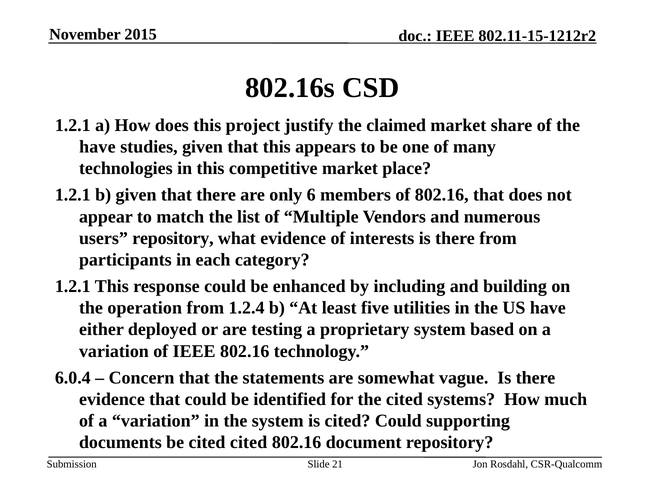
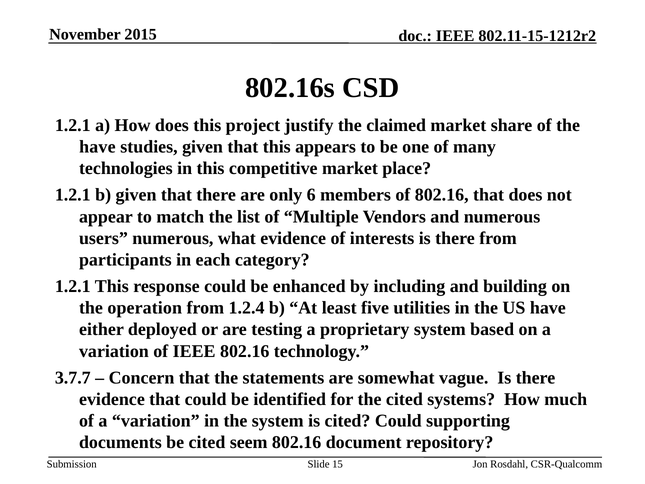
users repository: repository -> numerous
6.0.4: 6.0.4 -> 3.7.7
cited cited: cited -> seem
21: 21 -> 15
